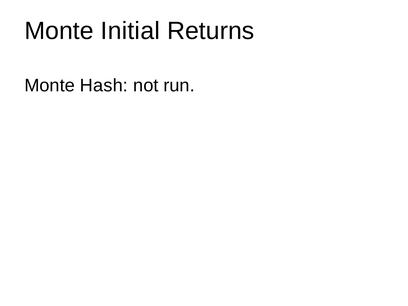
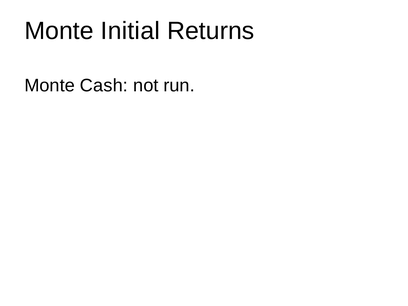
Hash: Hash -> Cash
